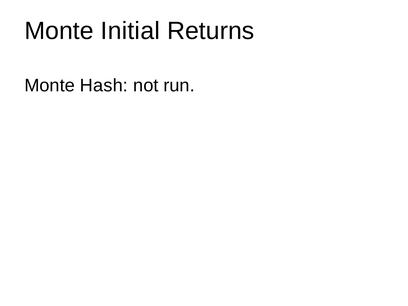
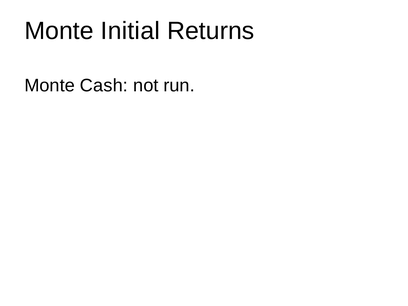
Hash: Hash -> Cash
